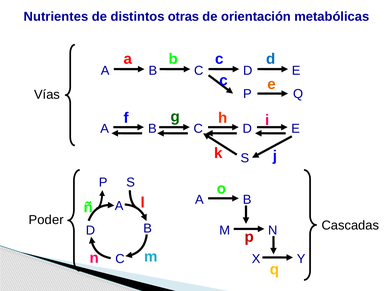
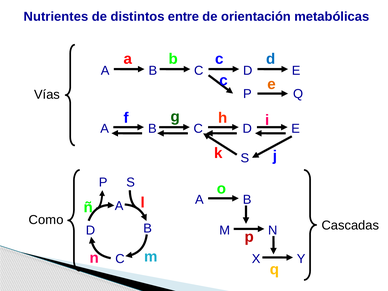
otras: otras -> entre
Poder: Poder -> Como
